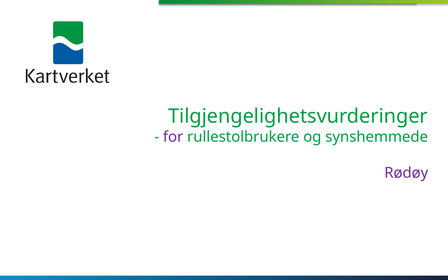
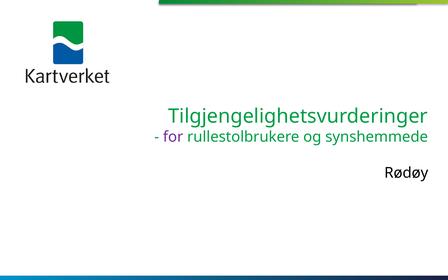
Rødøy colour: purple -> black
